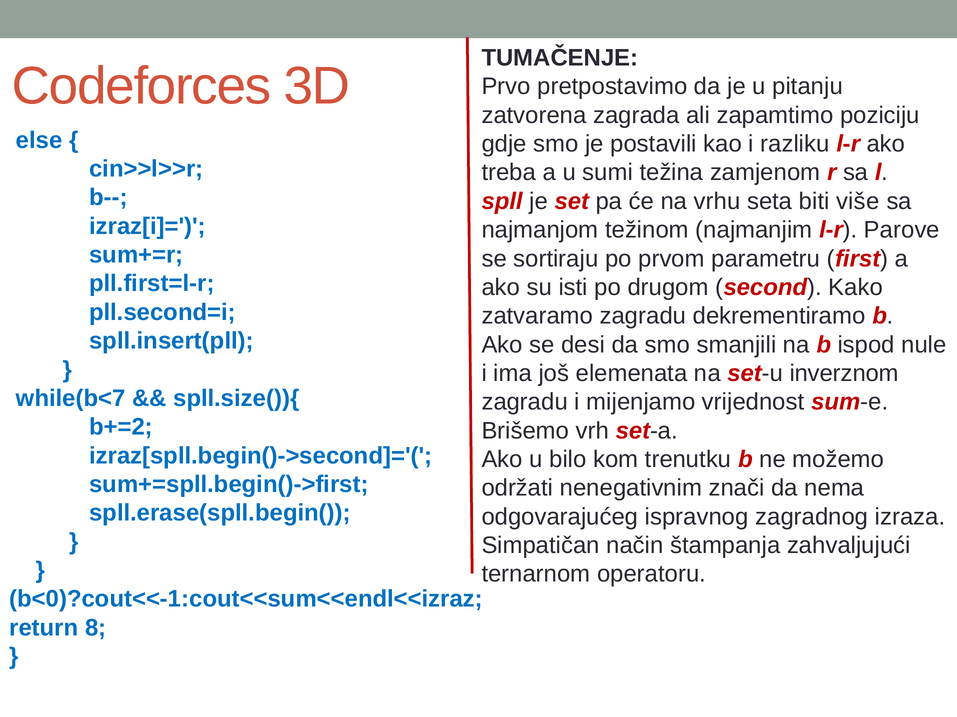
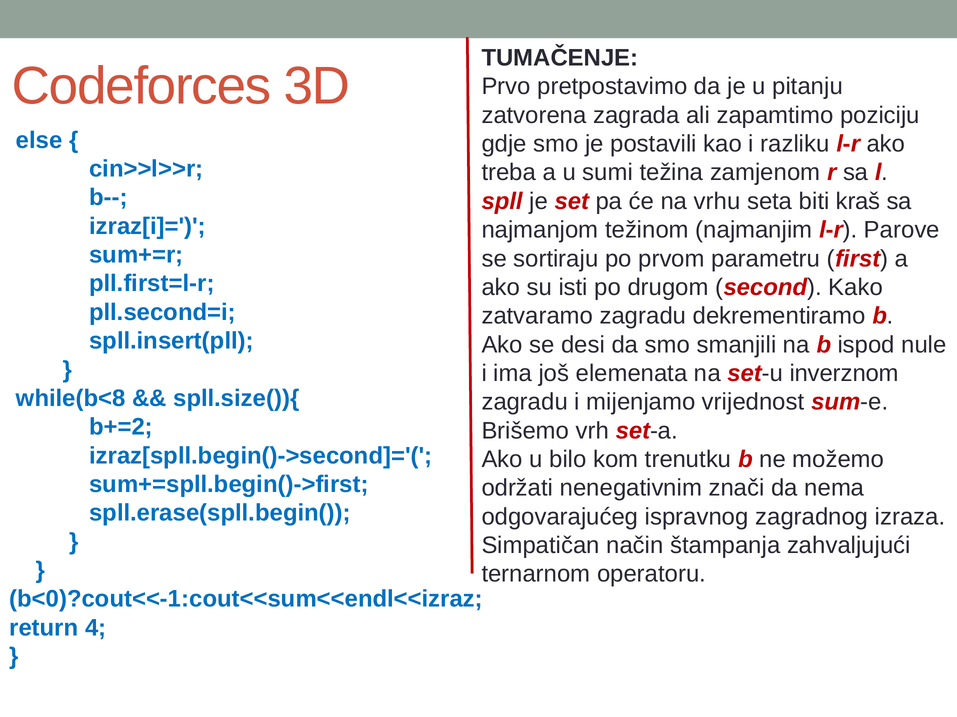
više: više -> kraš
while(b<7: while(b<7 -> while(b<8
8: 8 -> 4
